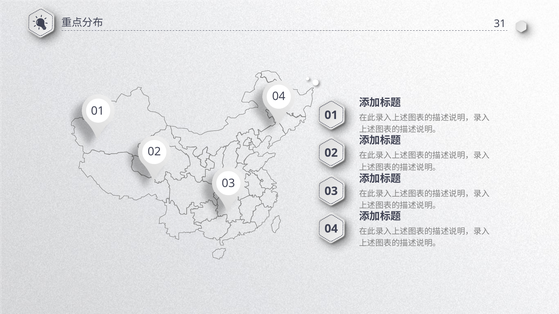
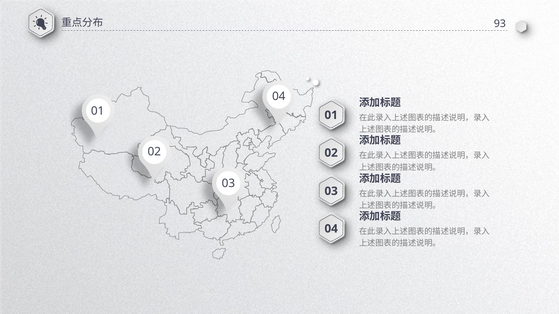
31: 31 -> 93
